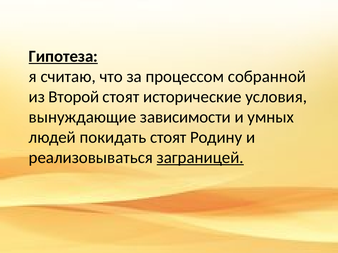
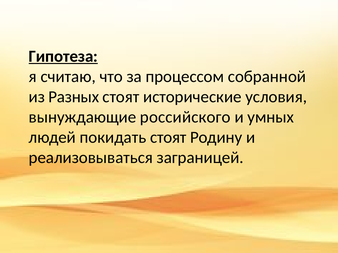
Второй: Второй -> Разных
зависимости: зависимости -> российского
заграницей underline: present -> none
